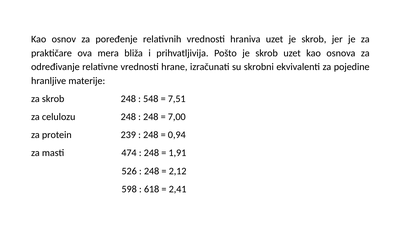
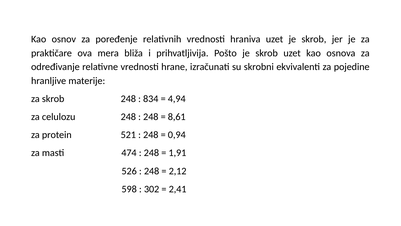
548: 548 -> 834
7,51: 7,51 -> 4,94
7,00: 7,00 -> 8,61
239: 239 -> 521
618: 618 -> 302
